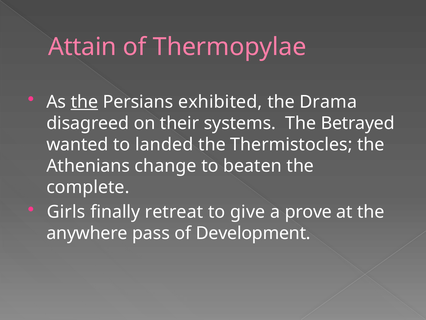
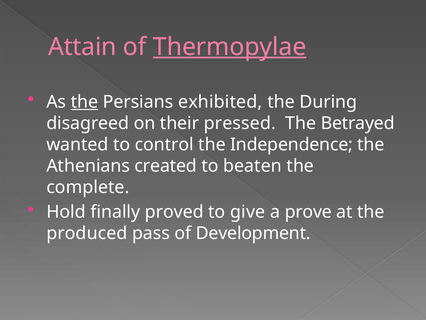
Thermopylae underline: none -> present
Drama: Drama -> During
systems: systems -> pressed
landed: landed -> control
Thermistocles: Thermistocles -> Independence
change: change -> created
Girls: Girls -> Hold
retreat: retreat -> proved
anywhere: anywhere -> produced
